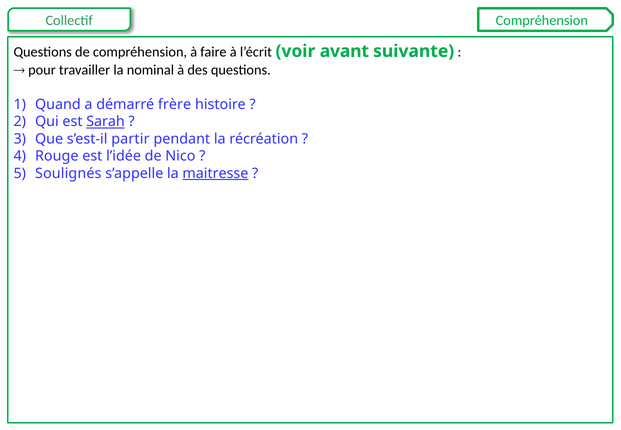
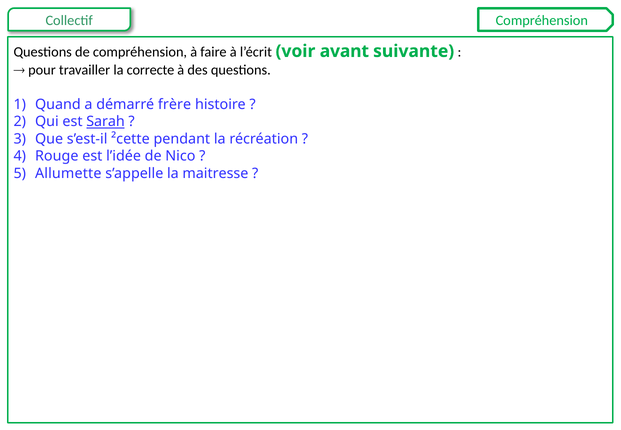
nominal: nominal -> correcte
partir: partir -> ²cette
Soulignés: Soulignés -> Allumette
maitresse underline: present -> none
